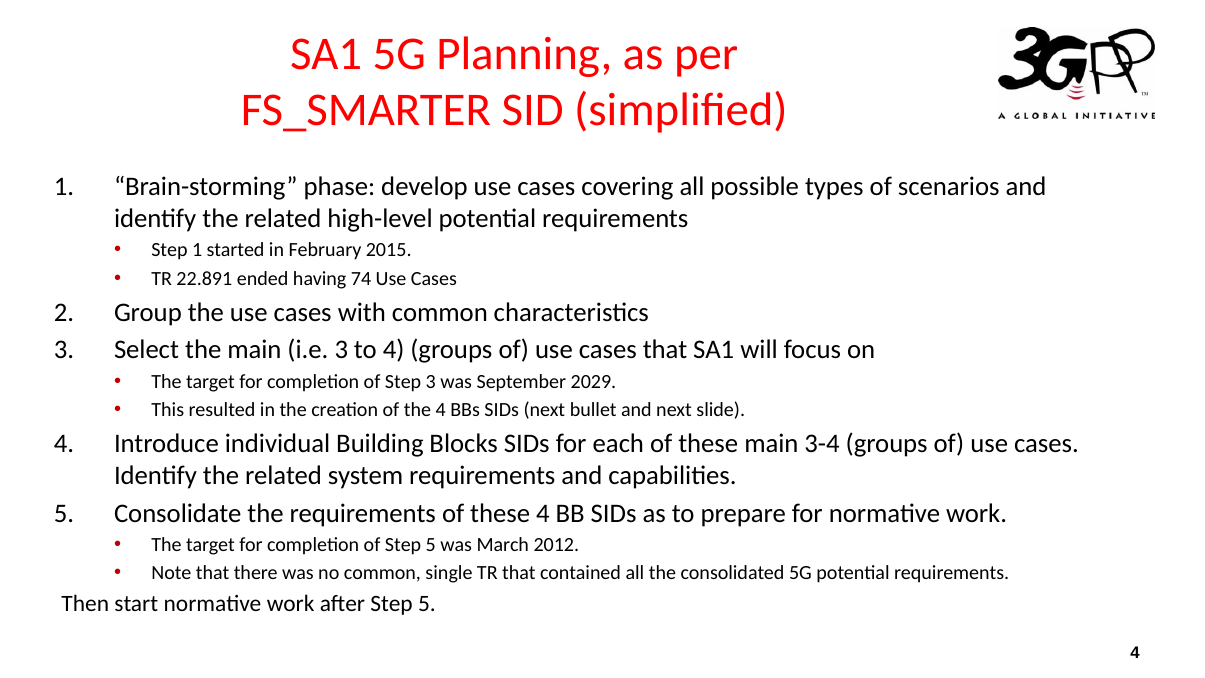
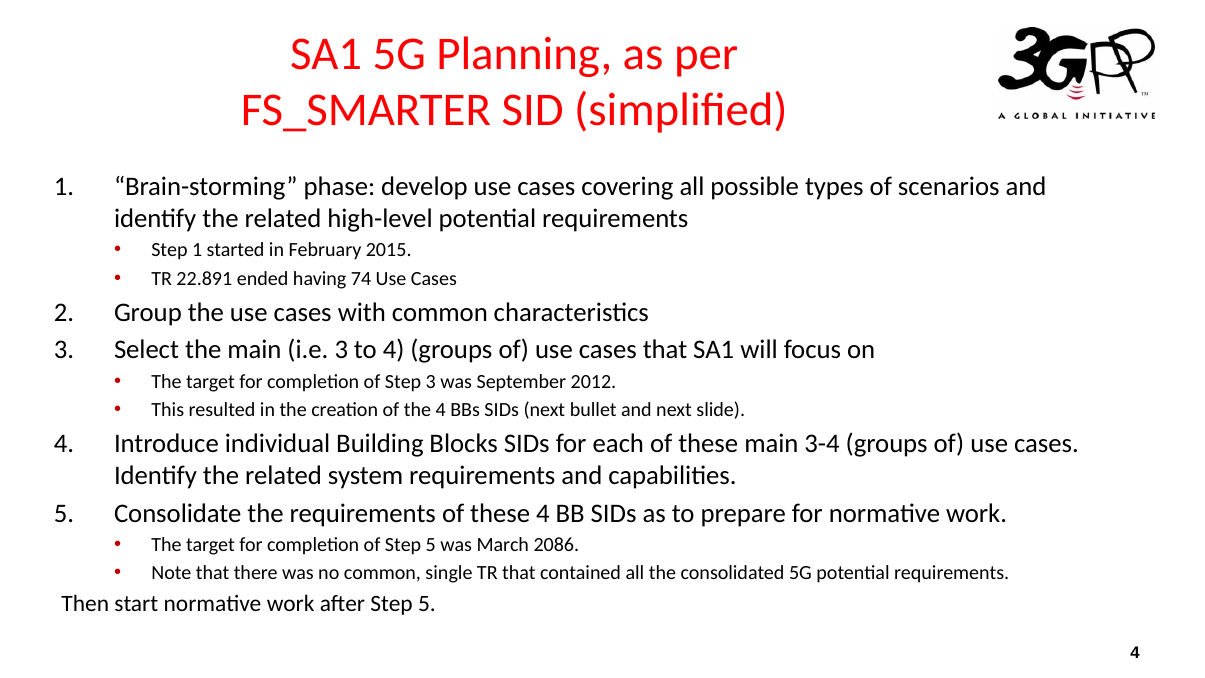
September 2029: 2029 -> 2012
March 2012: 2012 -> 2086
